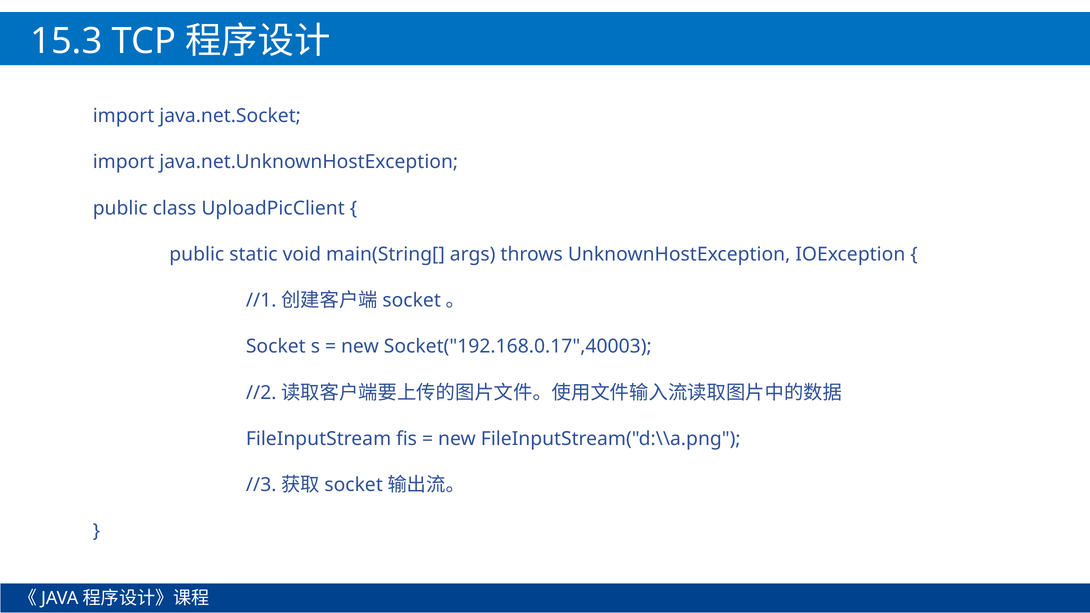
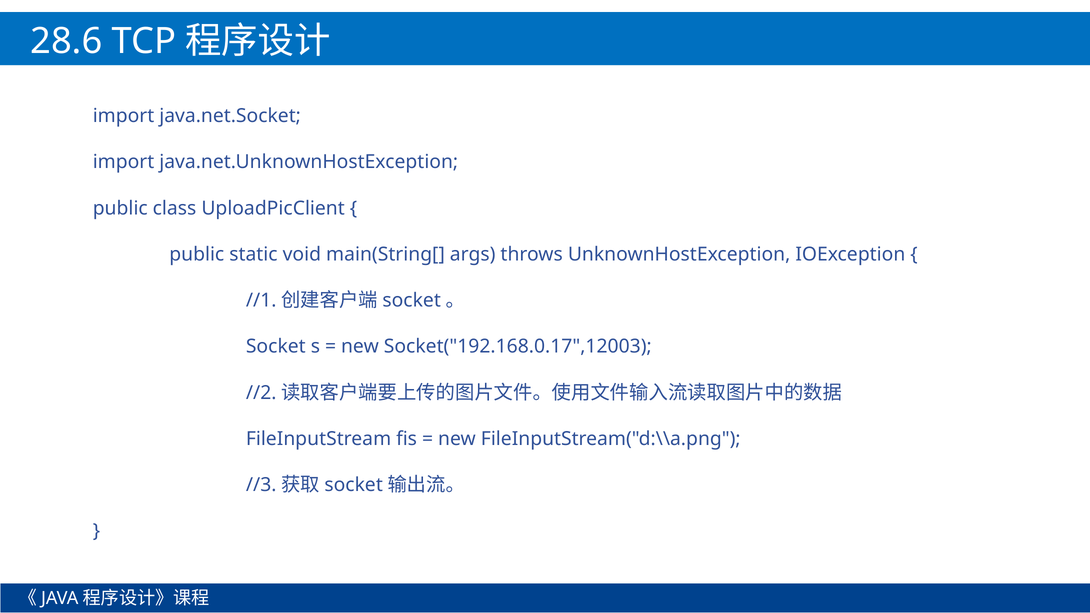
15.3: 15.3 -> 28.6
Socket("192.168.0.17",40003: Socket("192.168.0.17",40003 -> Socket("192.168.0.17",12003
